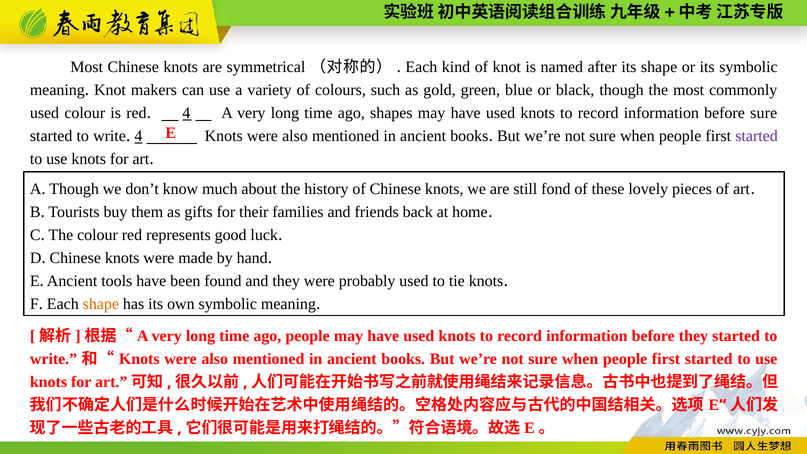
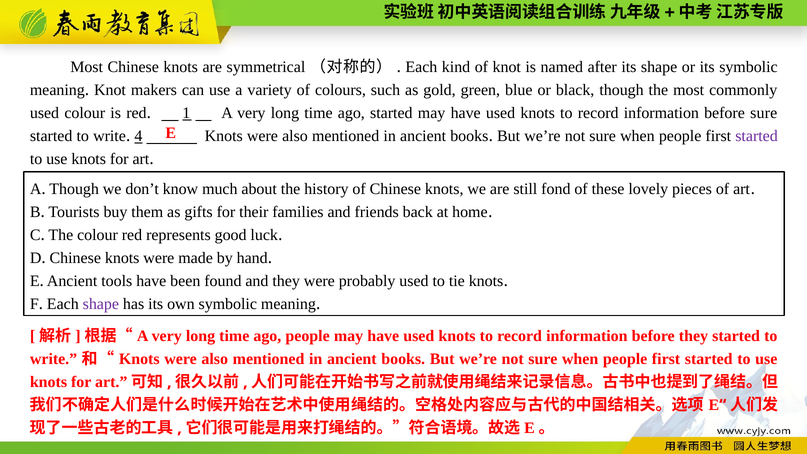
4 at (186, 113): 4 -> 1
ago shapes: shapes -> started
shape at (101, 304) colour: orange -> purple
